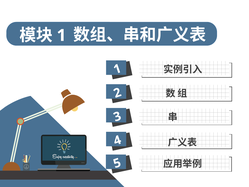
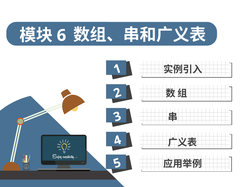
1 at (61, 35): 1 -> 6
